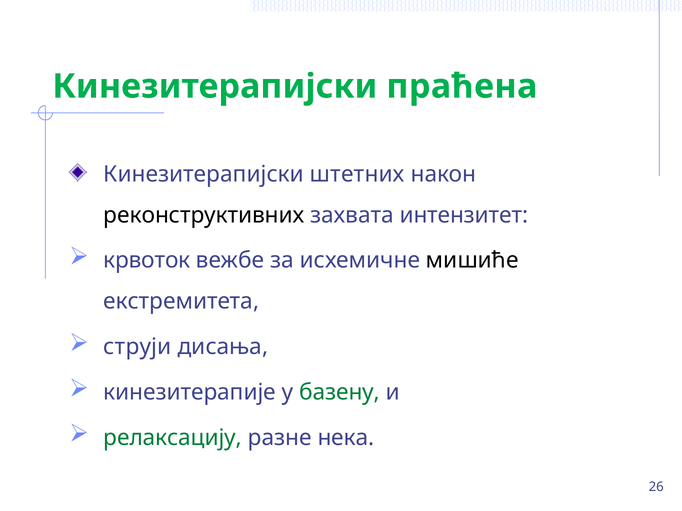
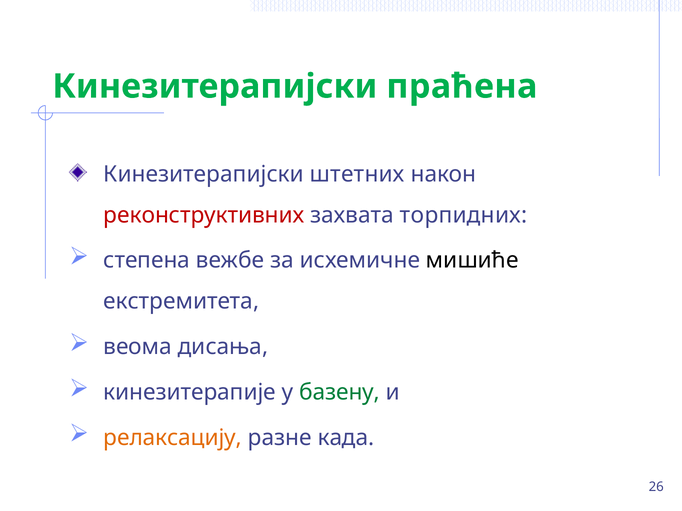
реконструктивних colour: black -> red
интензитет: интензитет -> торпидних
крвоток: крвоток -> степена
струји: струји -> веома
релаксацију colour: green -> orange
нека: нека -> када
